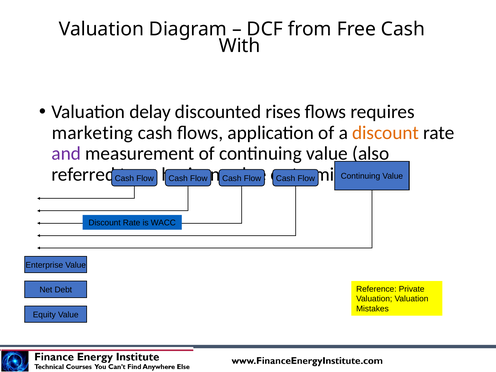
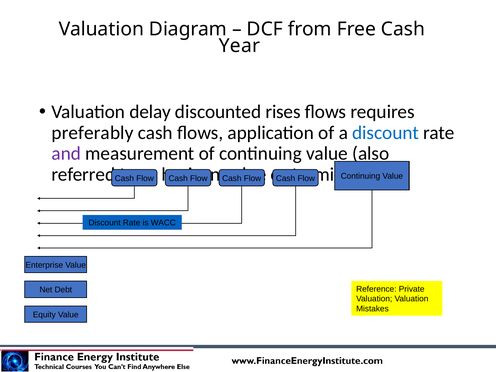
With: With -> Year
marketing: marketing -> preferably
discount at (386, 133) colour: orange -> blue
